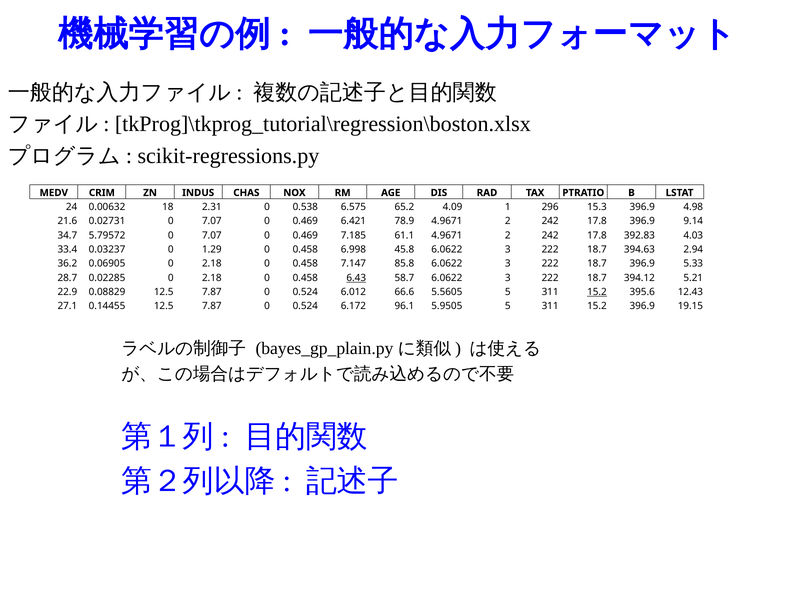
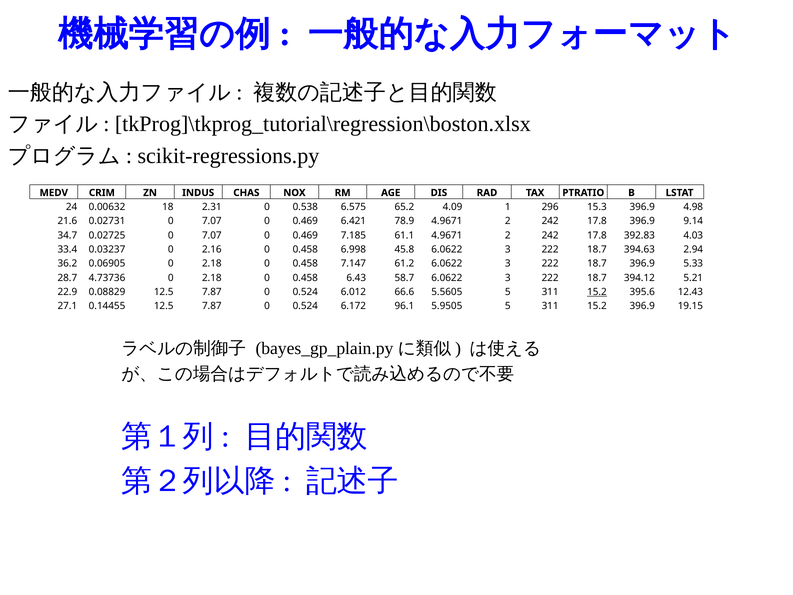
5.79572: 5.79572 -> 0.02725
1.29: 1.29 -> 2.16
85.8: 85.8 -> 61.2
0.02285: 0.02285 -> 4.73736
6.43 underline: present -> none
